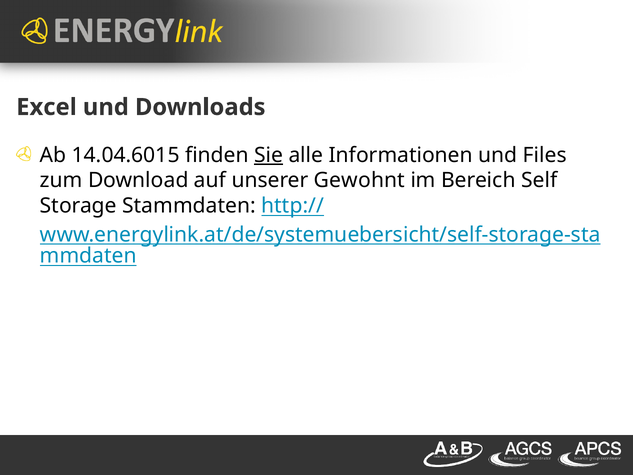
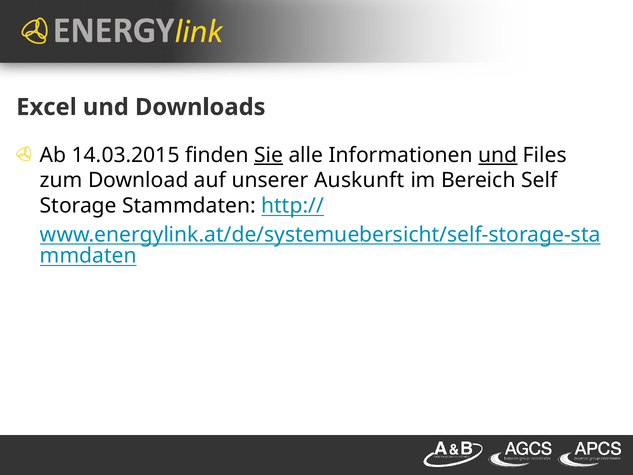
14.04.6015: 14.04.6015 -> 14.03.2015
und at (498, 155) underline: none -> present
Gewohnt: Gewohnt -> Auskunft
